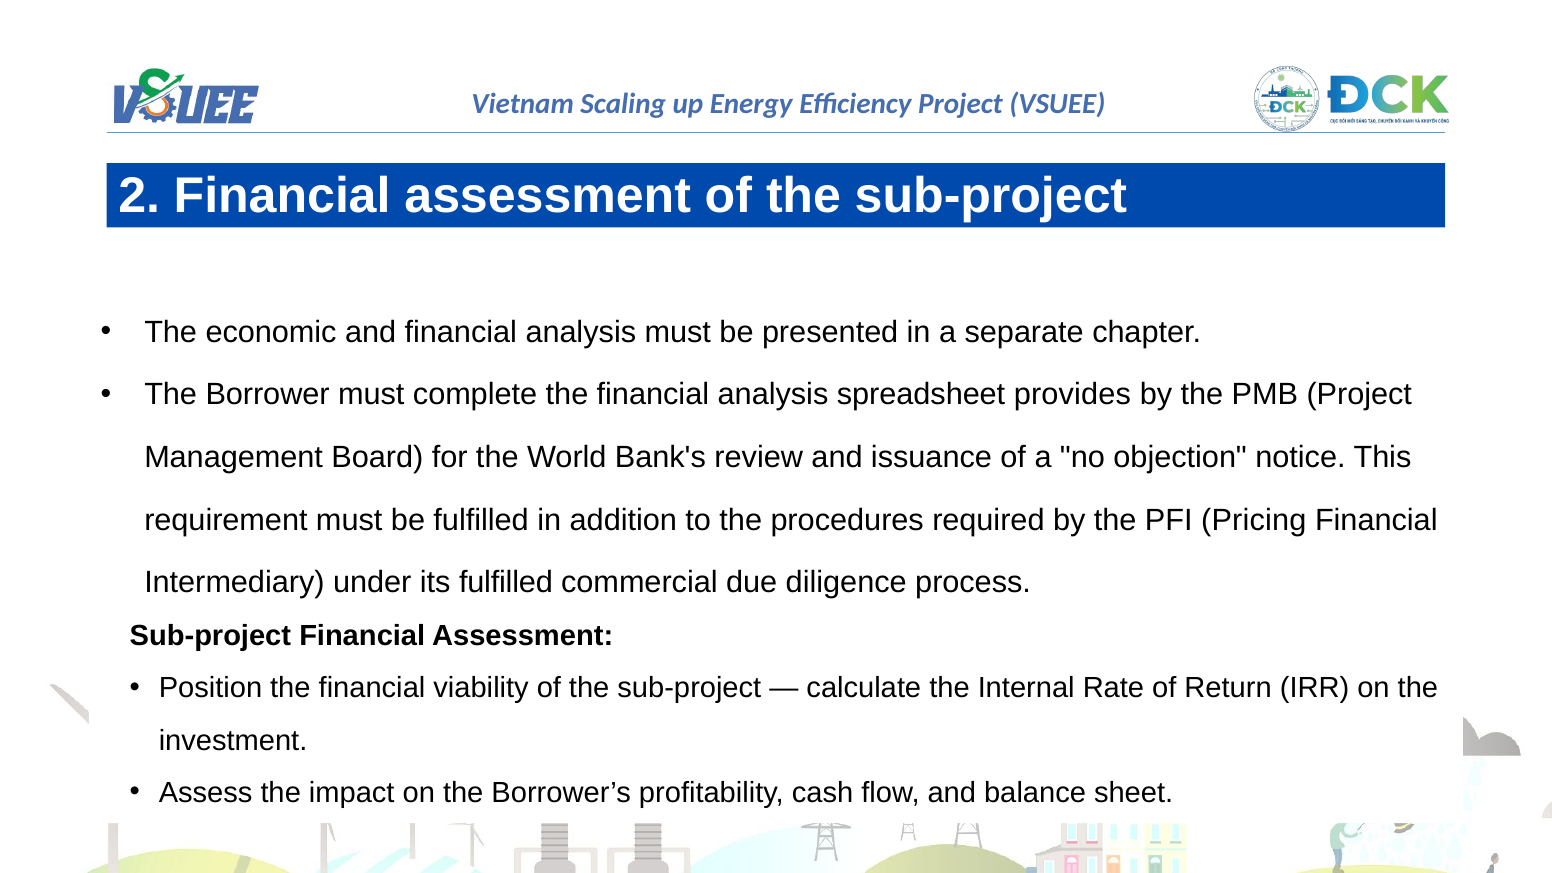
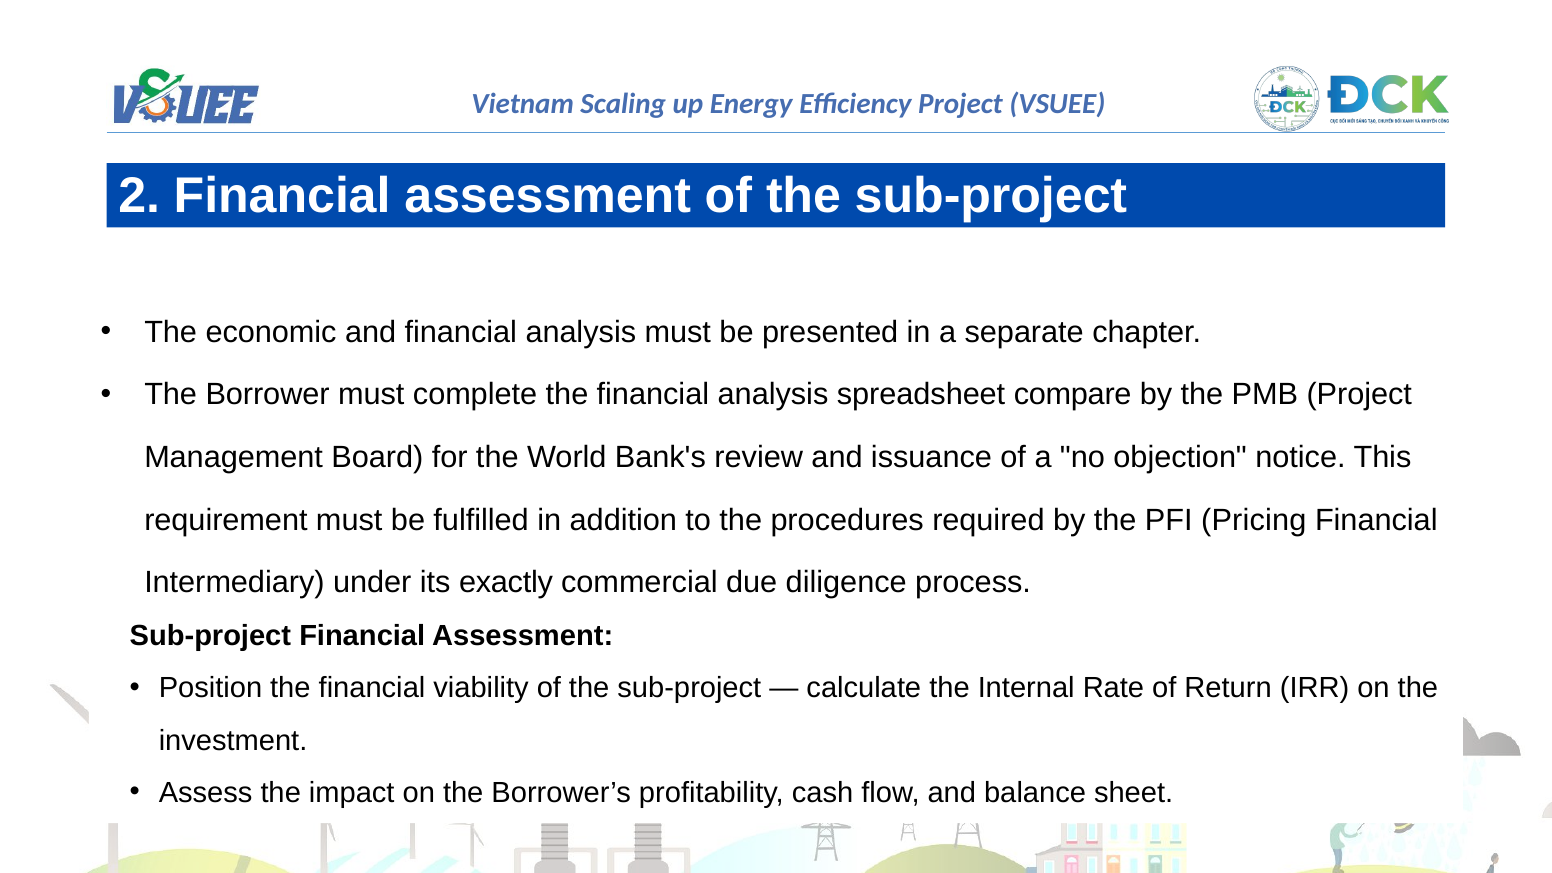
provides: provides -> compare
its fulfilled: fulfilled -> exactly
